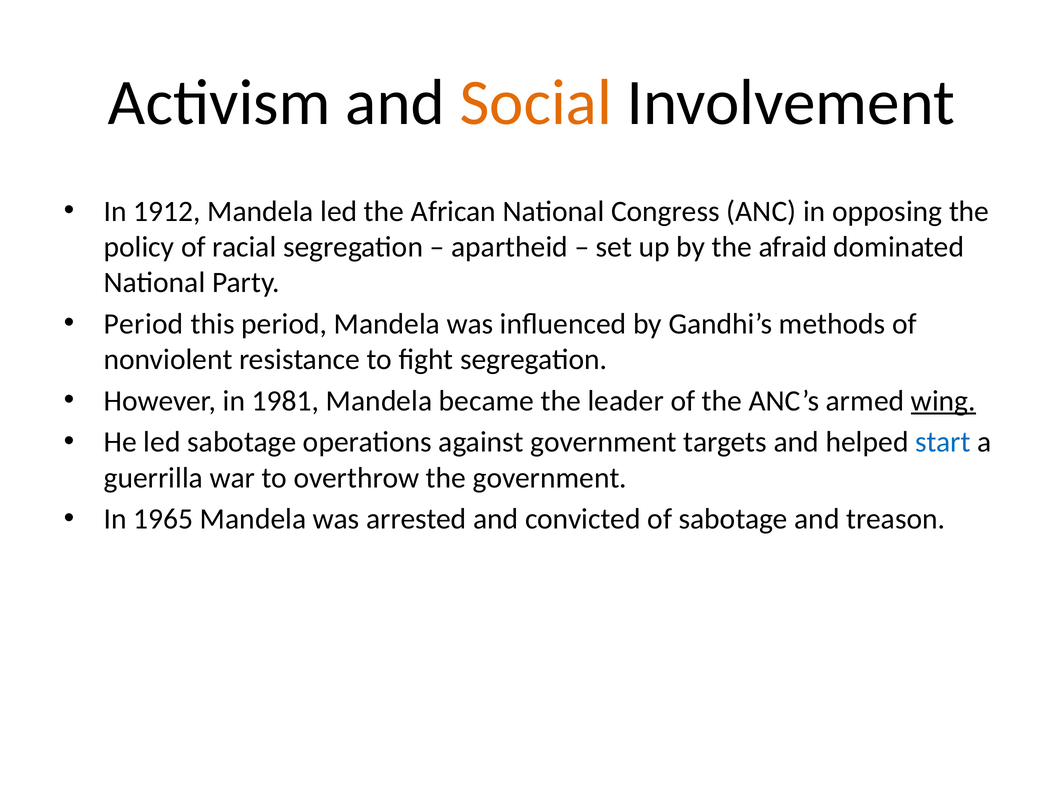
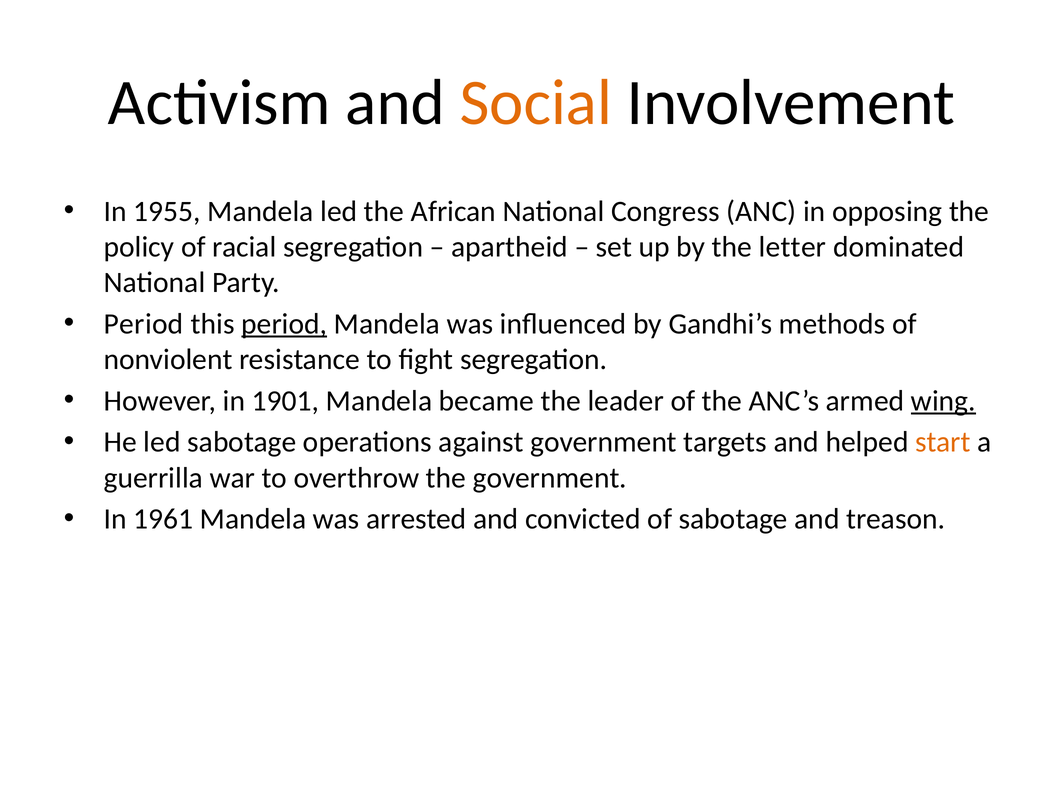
1912: 1912 -> 1955
afraid: afraid -> letter
period at (284, 324) underline: none -> present
1981: 1981 -> 1901
start colour: blue -> orange
1965: 1965 -> 1961
